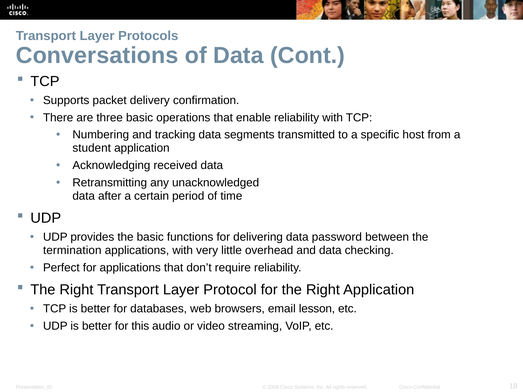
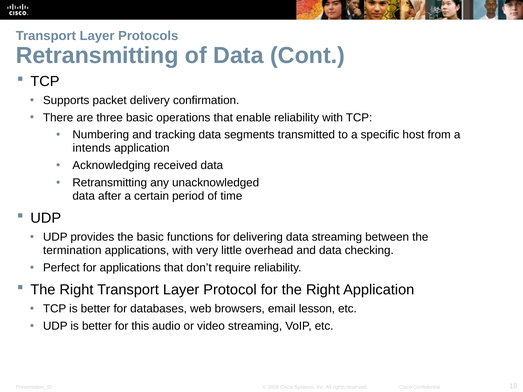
Conversations at (97, 55): Conversations -> Retransmitting
student: student -> intends
data password: password -> streaming
